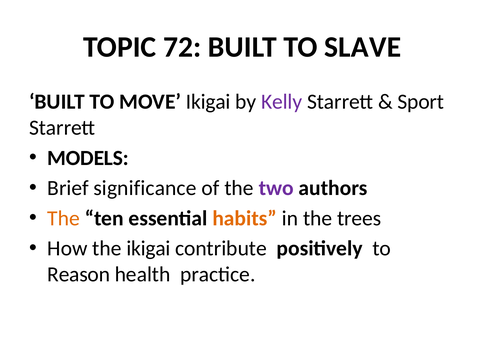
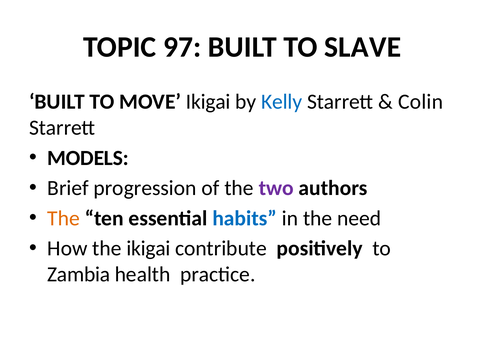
72: 72 -> 97
Kelly colour: purple -> blue
Sport: Sport -> Colin
significance: significance -> progression
habits colour: orange -> blue
trees: trees -> need
Reason: Reason -> Zambia
